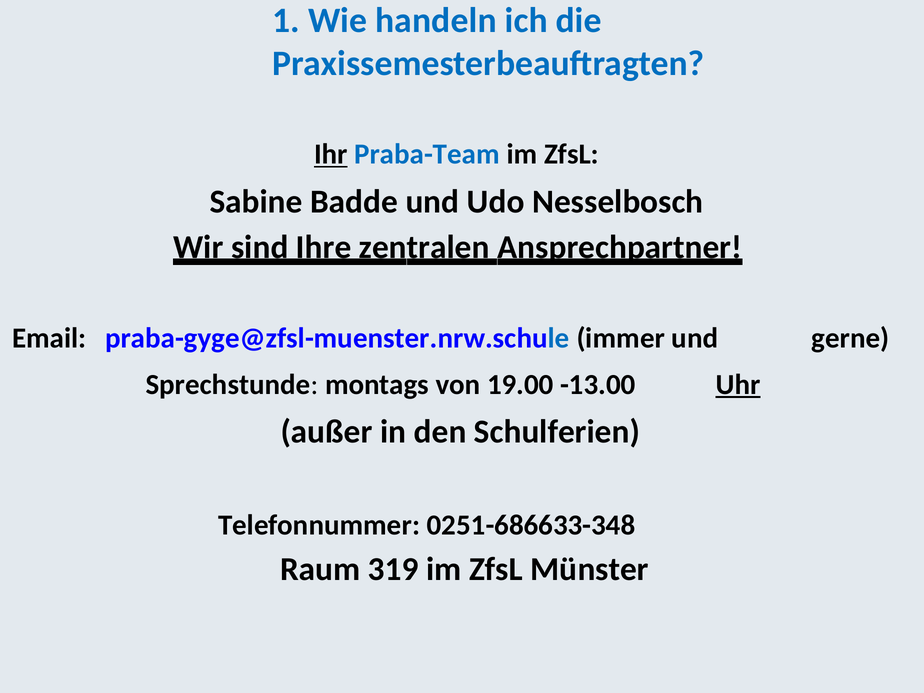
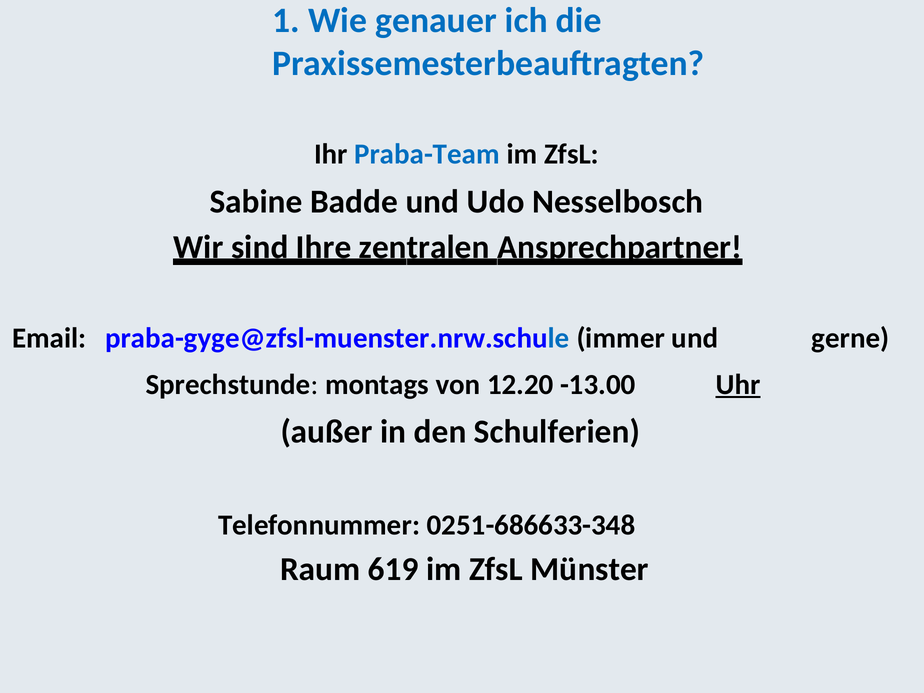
handeln: handeln -> genauer
Ihr underline: present -> none
19.00: 19.00 -> 12.20
319: 319 -> 619
